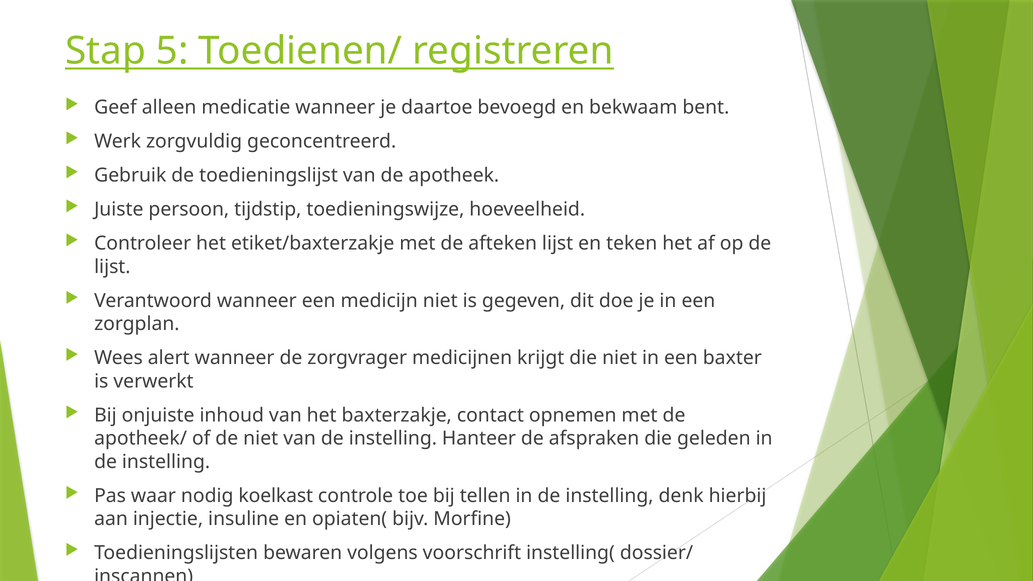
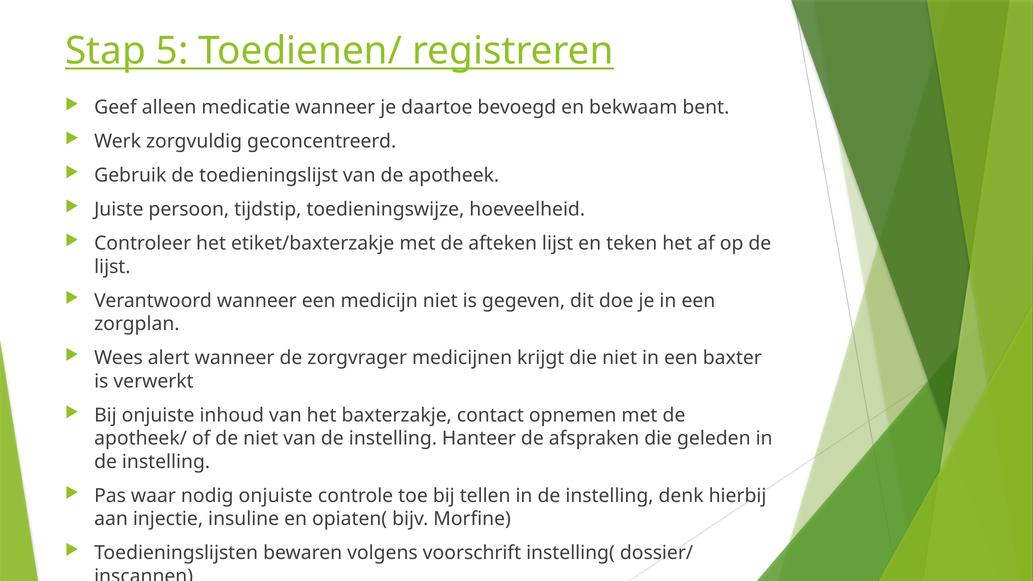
nodig koelkast: koelkast -> onjuiste
